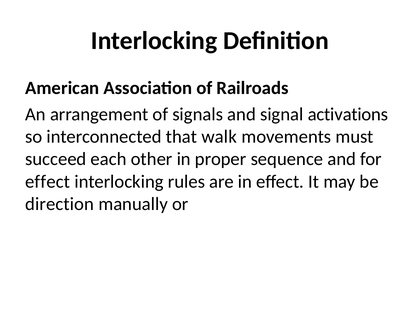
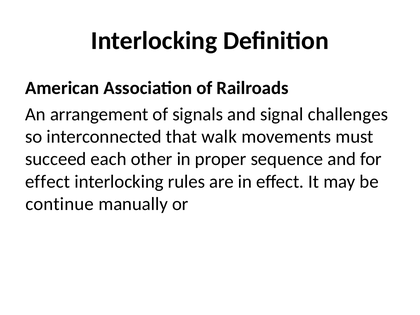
activations: activations -> challenges
direction: direction -> continue
